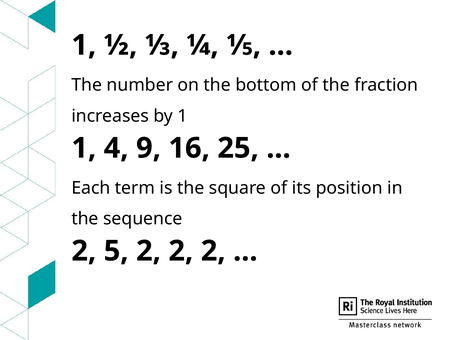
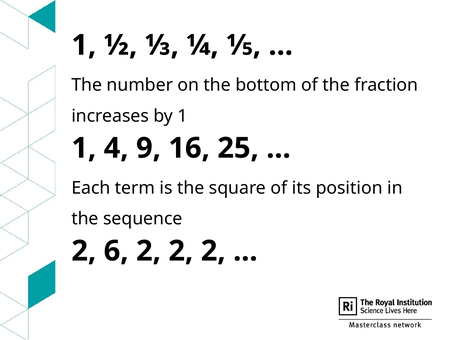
5: 5 -> 6
